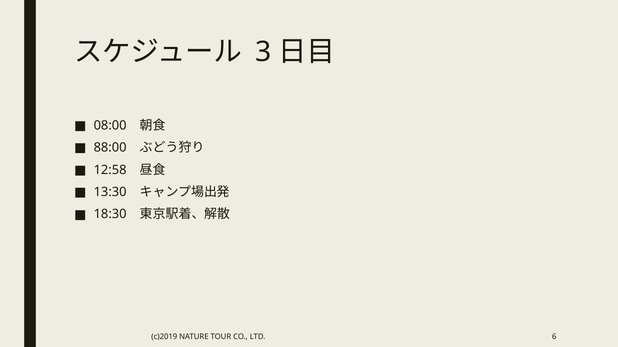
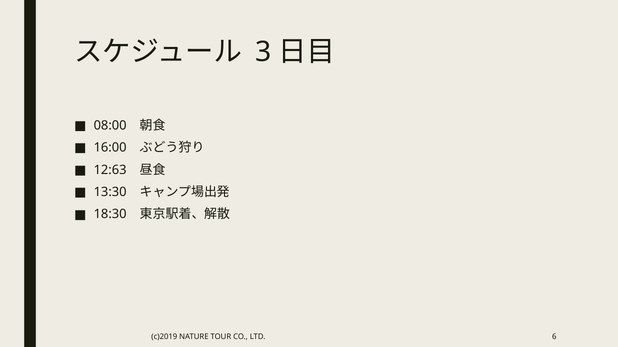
88:00: 88:00 -> 16:00
12:58: 12:58 -> 12:63
